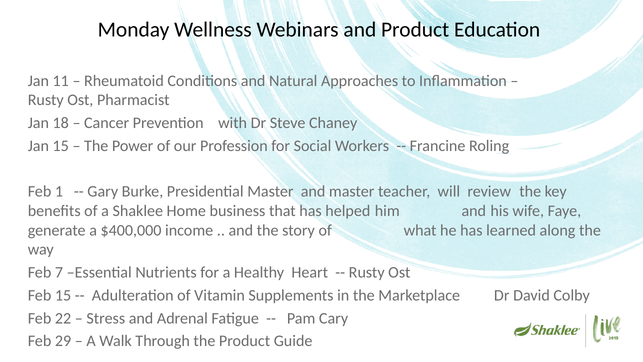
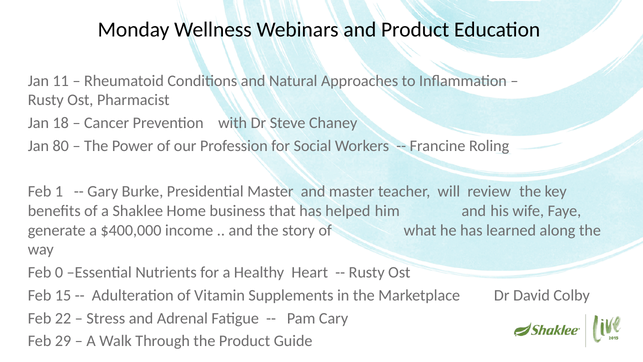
Jan 15: 15 -> 80
7: 7 -> 0
